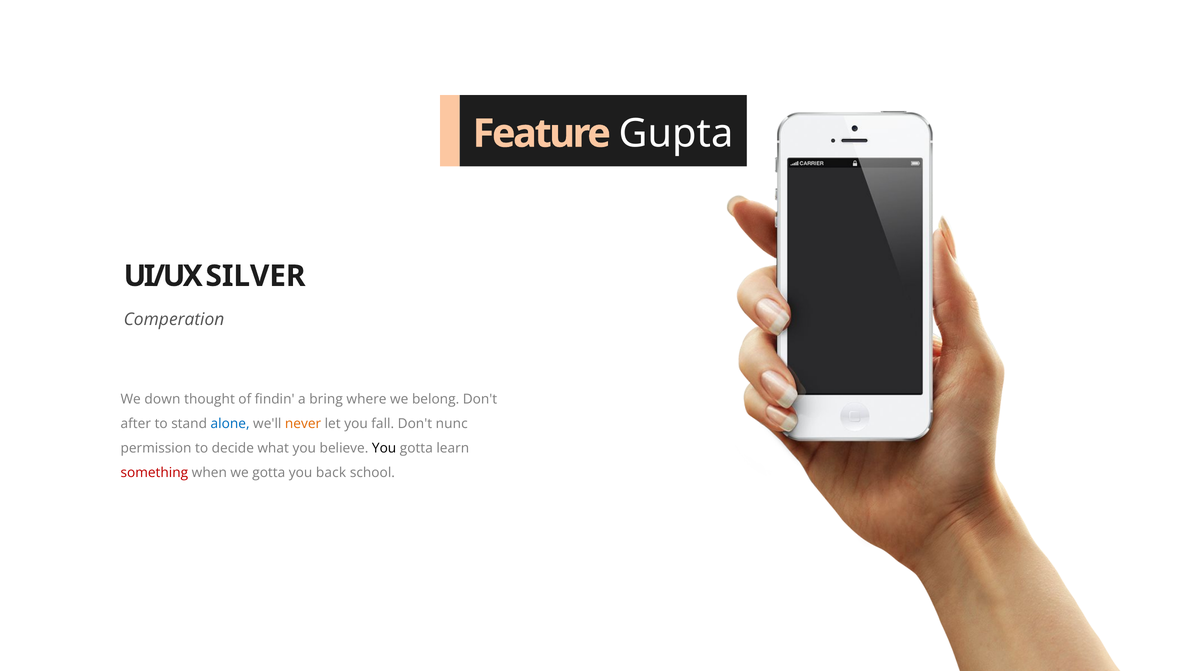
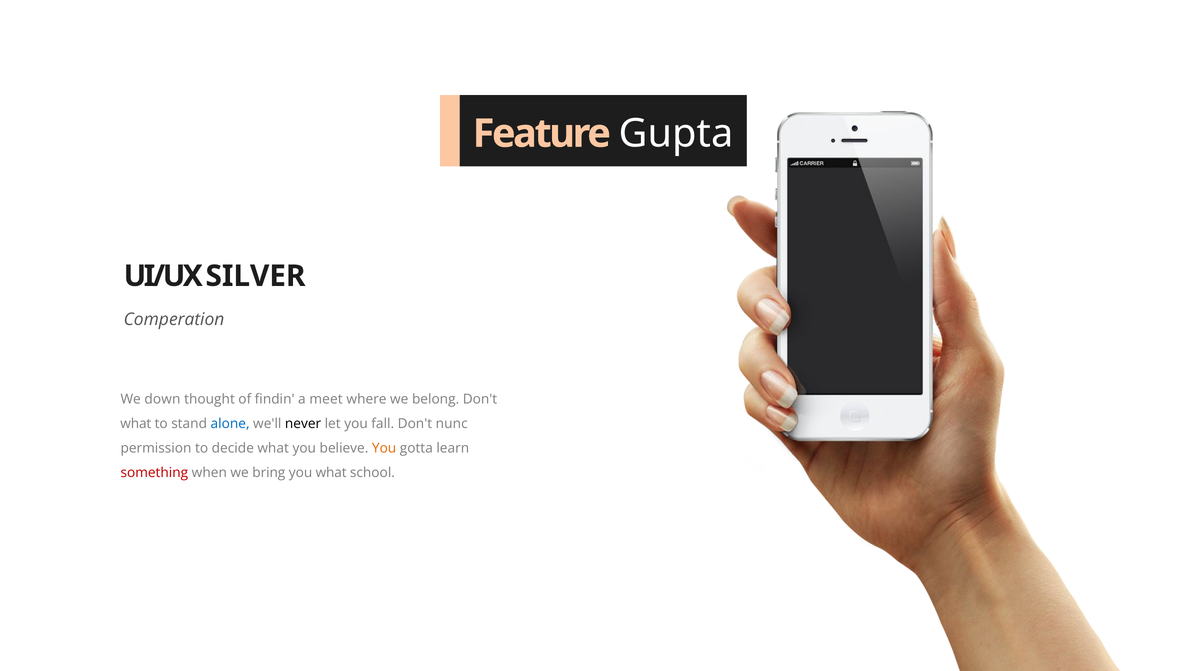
bring: bring -> meet
after at (136, 424): after -> what
never colour: orange -> black
You at (384, 448) colour: black -> orange
we gotta: gotta -> bring
you back: back -> what
